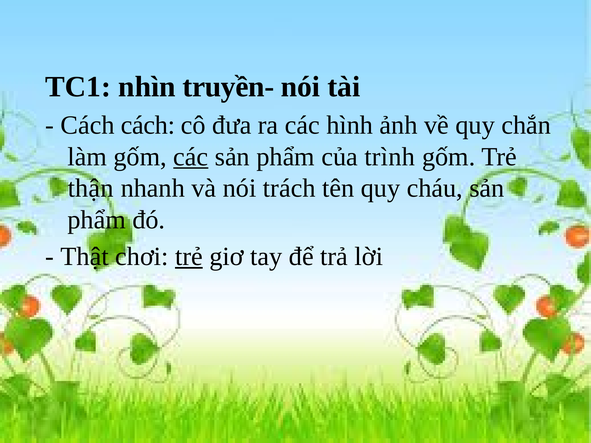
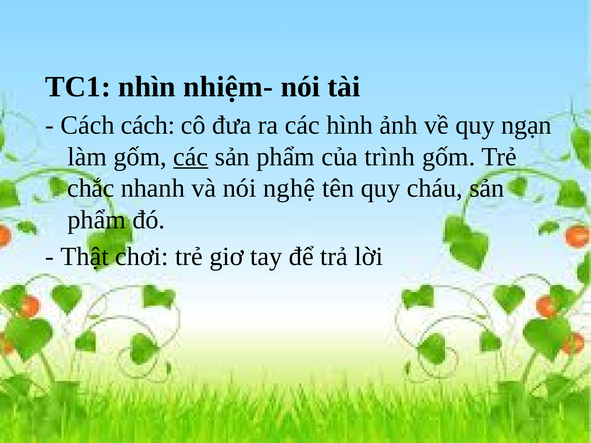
truyền-: truyền- -> nhiệm-
chắn: chắn -> ngạn
thận: thận -> chắc
trách: trách -> nghệ
trẻ at (189, 257) underline: present -> none
